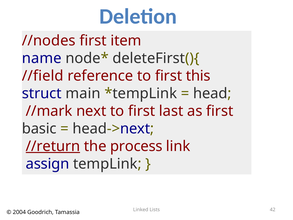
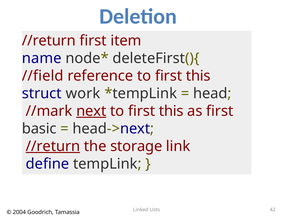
//nodes at (49, 41): //nodes -> //return
main: main -> work
next underline: none -> present
last at (171, 111): last -> this
process: process -> storage
assign: assign -> define
